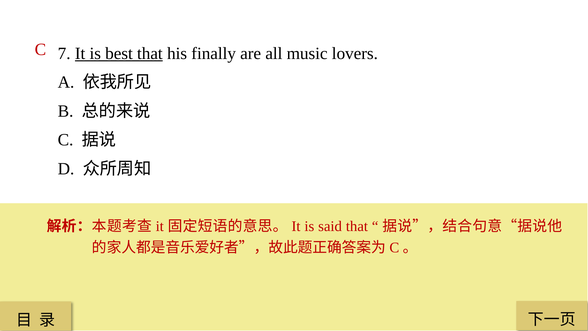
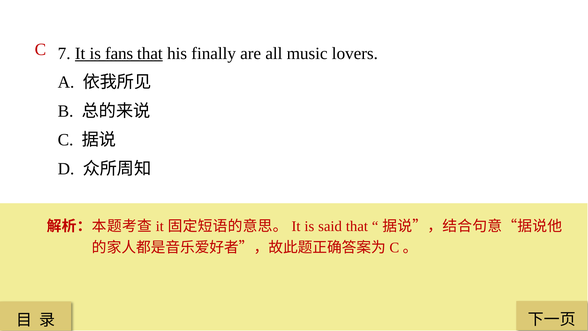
best: best -> fans
